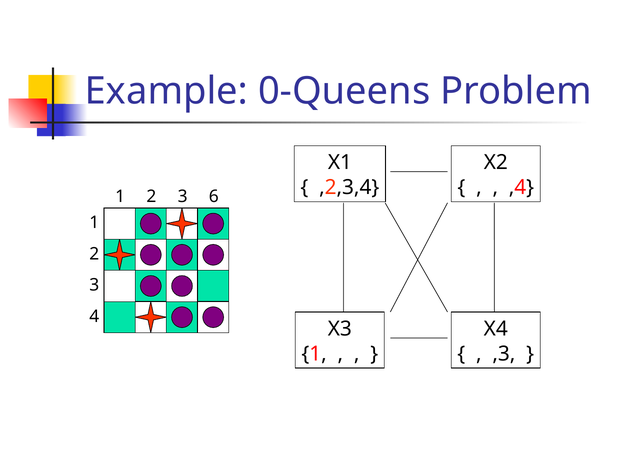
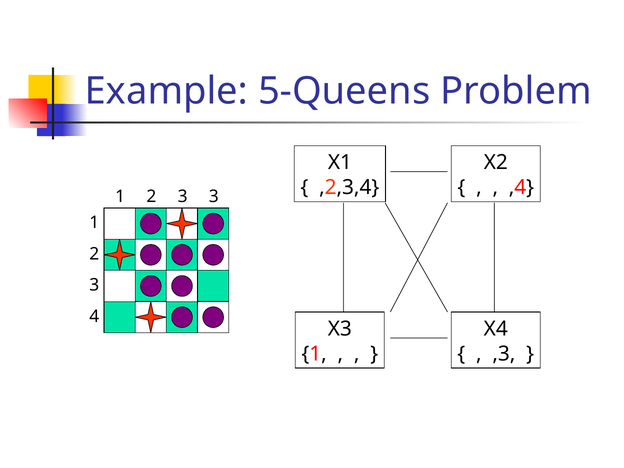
0-Queens: 0-Queens -> 5-Queens
2 6: 6 -> 3
